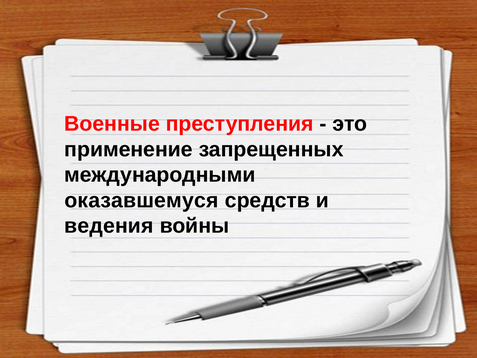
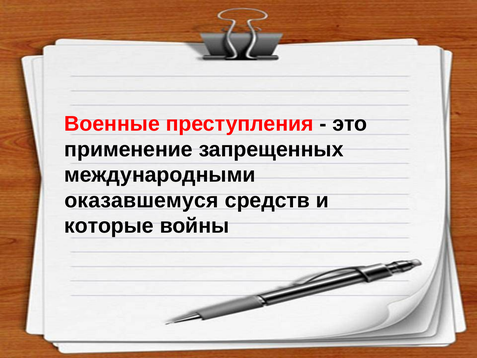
ведения: ведения -> которые
